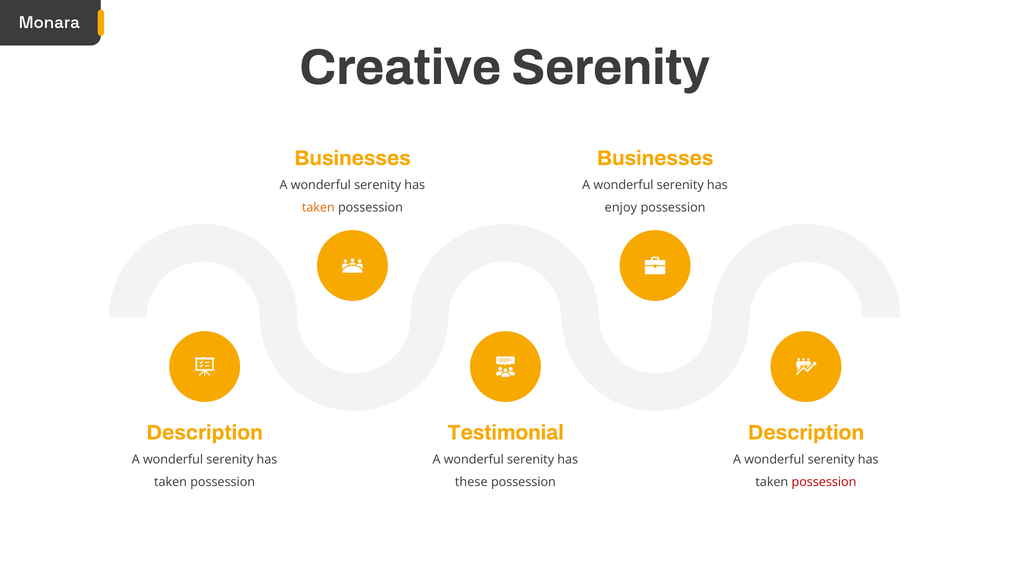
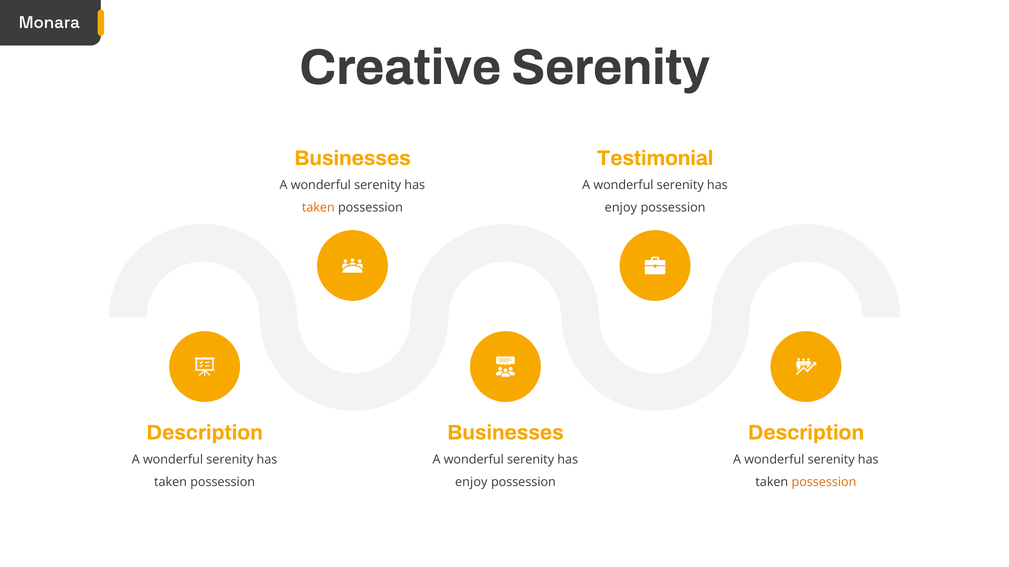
Businesses at (655, 158): Businesses -> Testimonial
Testimonial at (506, 433): Testimonial -> Businesses
these at (471, 483): these -> enjoy
possession at (824, 483) colour: red -> orange
